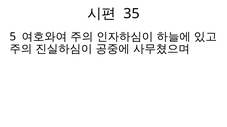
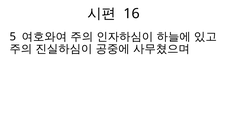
35: 35 -> 16
